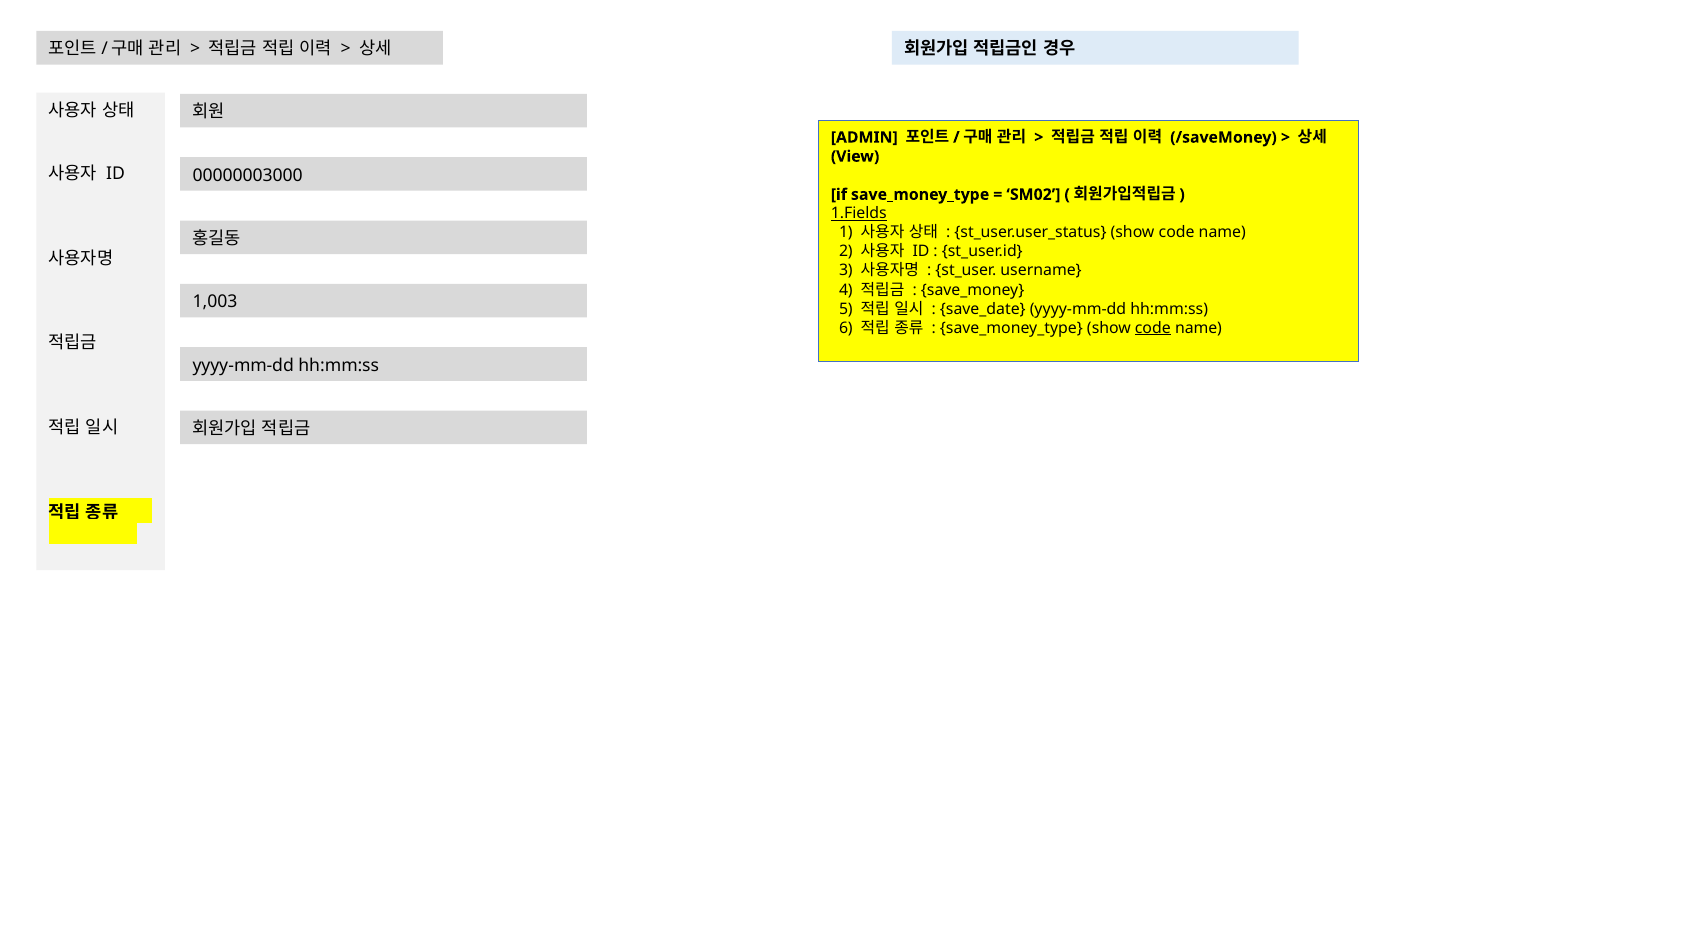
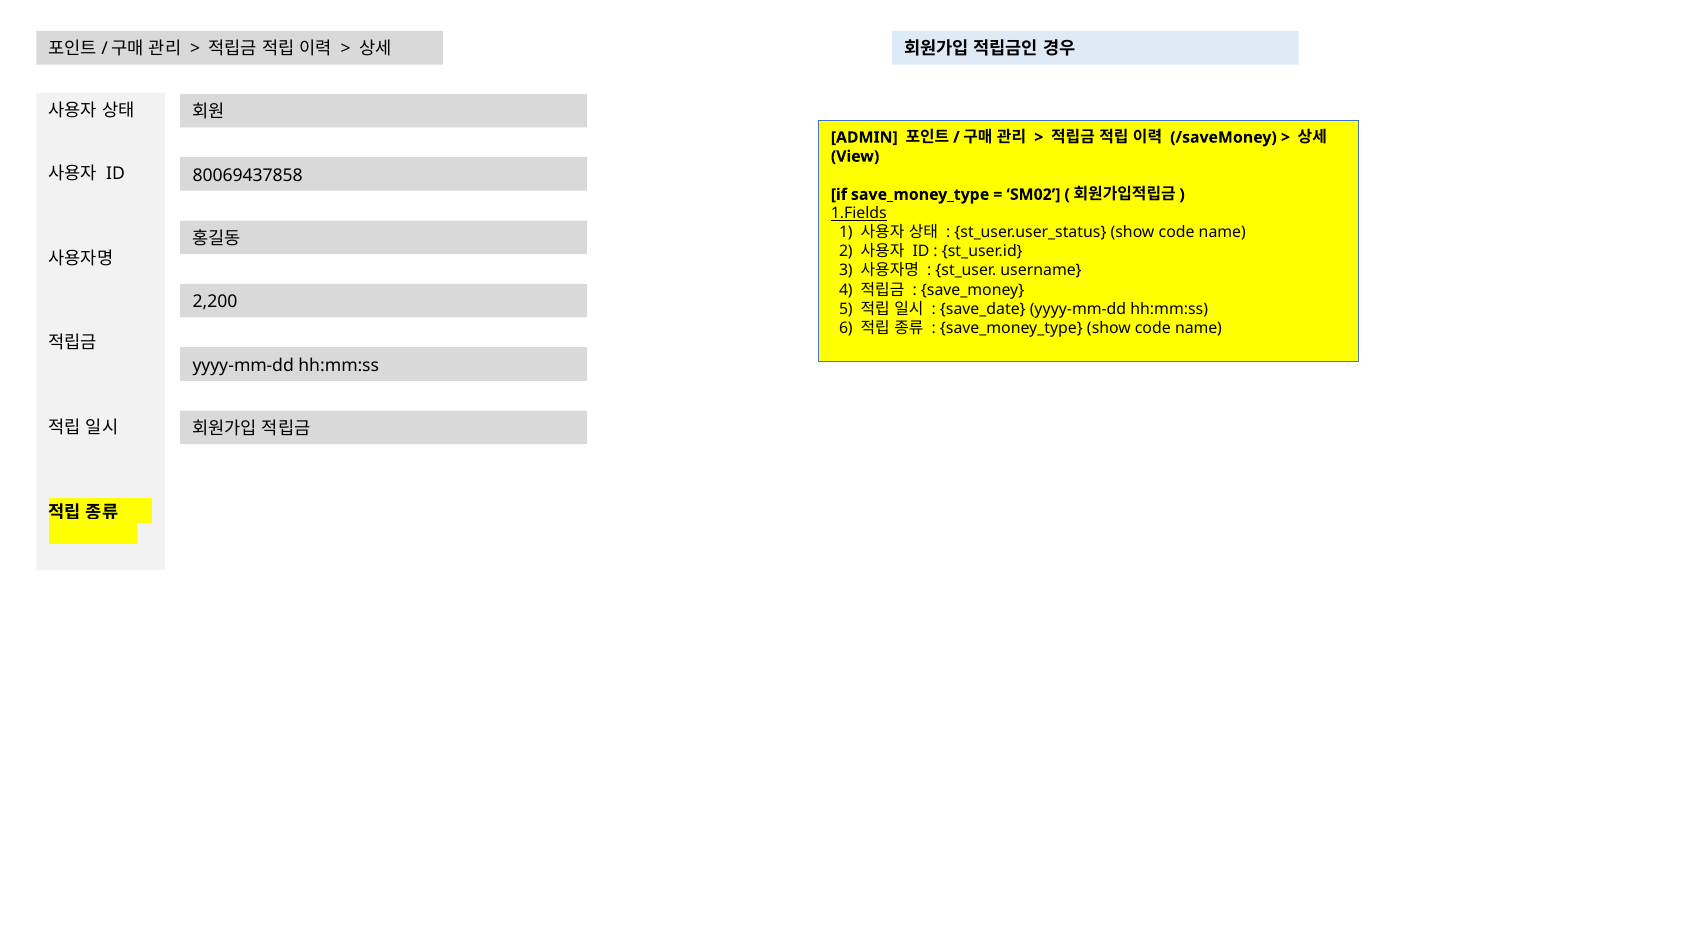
00000003000: 00000003000 -> 80069437858
1,003: 1,003 -> 2,200
code at (1153, 328) underline: present -> none
